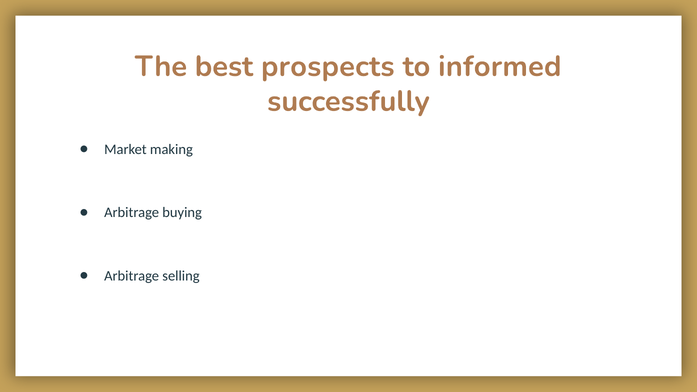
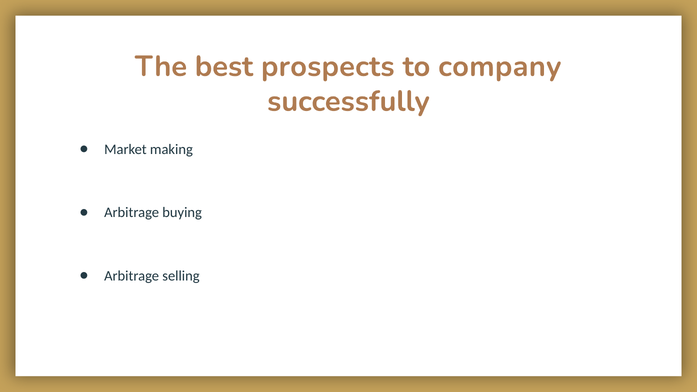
informed: informed -> company
